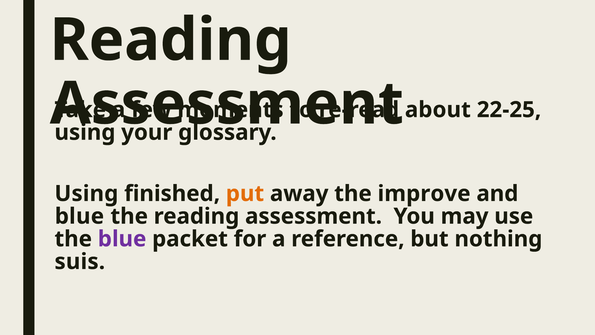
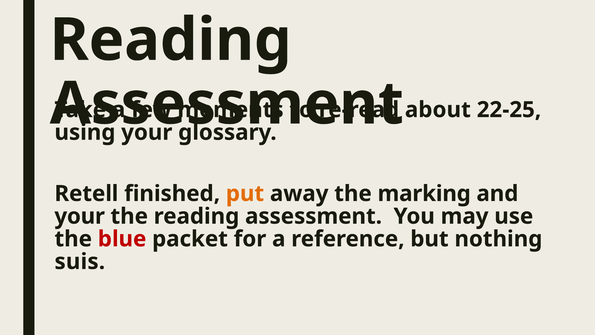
Using at (86, 193): Using -> Retell
improve: improve -> marking
blue at (79, 216): blue -> your
blue at (122, 239) colour: purple -> red
